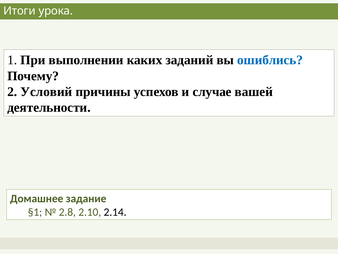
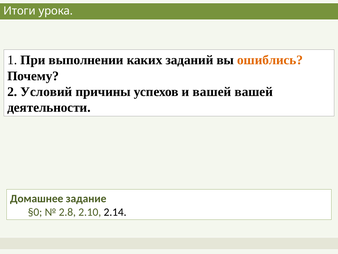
ошиблись colour: blue -> orange
и случае: случае -> вашей
§1: §1 -> §0
